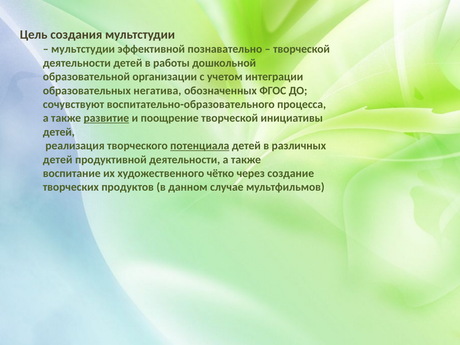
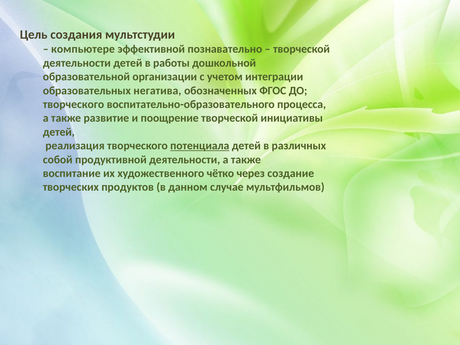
мультстудии at (83, 49): мультстудии -> компьютере
сочувствуют at (74, 104): сочувствуют -> творческого
развитие underline: present -> none
детей at (58, 160): детей -> собой
